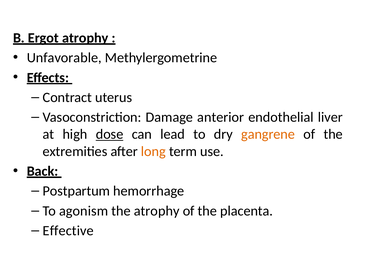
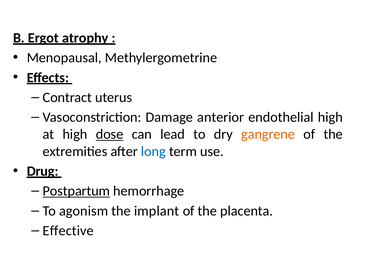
Unfavorable: Unfavorable -> Menopausal
endothelial liver: liver -> high
long colour: orange -> blue
Back: Back -> Drug
Postpartum underline: none -> present
the atrophy: atrophy -> implant
